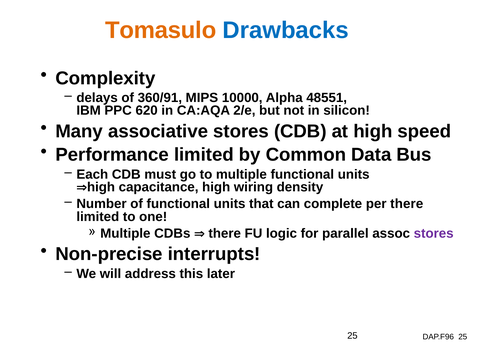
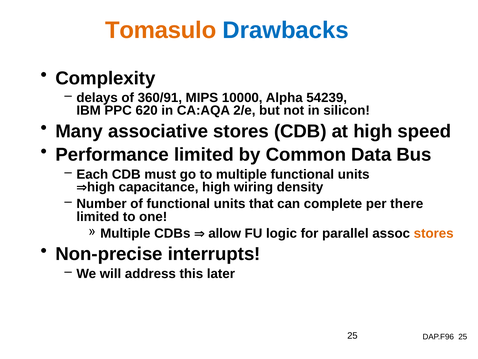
48551: 48551 -> 54239
there at (225, 233): there -> allow
stores at (434, 233) colour: purple -> orange
